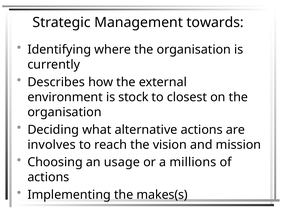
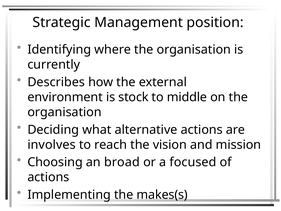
towards: towards -> position
closest: closest -> middle
usage: usage -> broad
millions: millions -> focused
